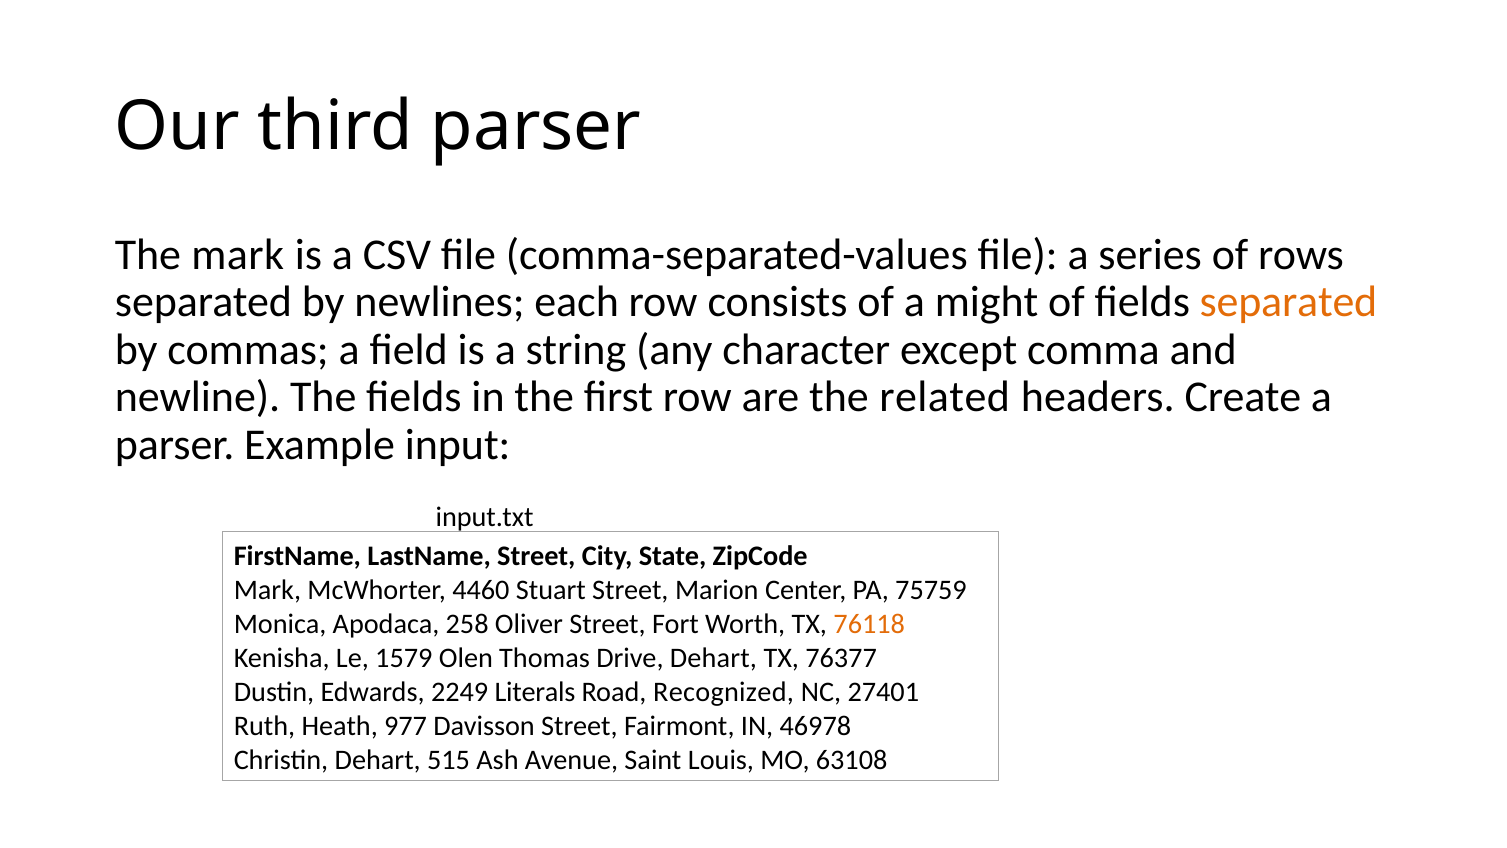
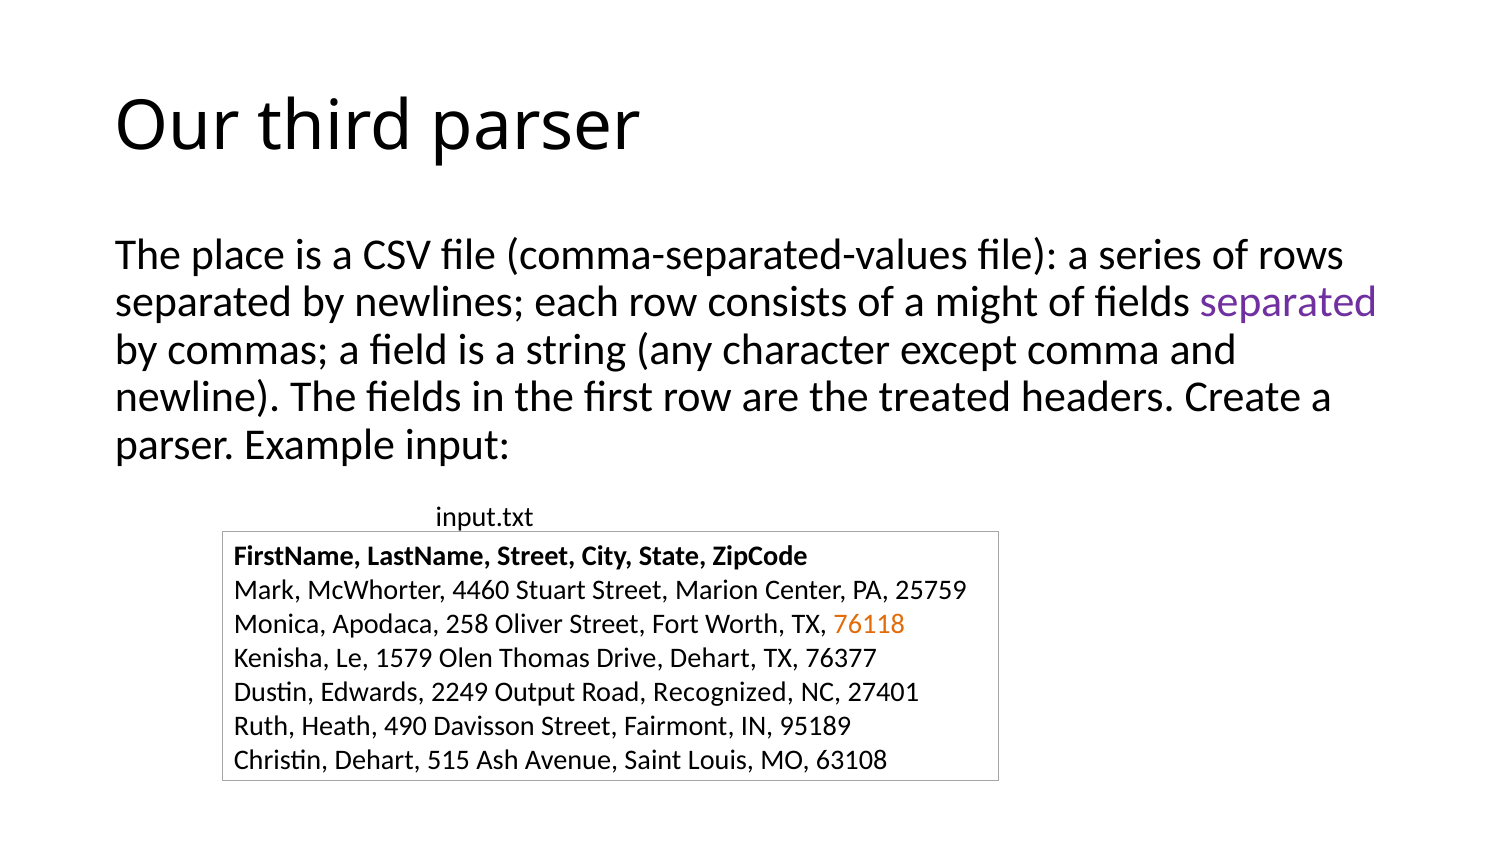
The mark: mark -> place
separated at (1289, 302) colour: orange -> purple
related: related -> treated
75759: 75759 -> 25759
Literals: Literals -> Output
977: 977 -> 490
46978: 46978 -> 95189
